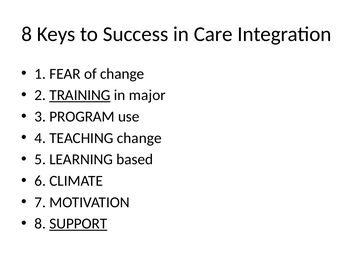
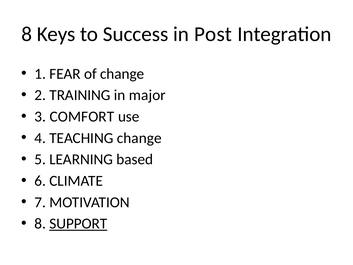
Care: Care -> Post
TRAINING underline: present -> none
PROGRAM: PROGRAM -> COMFORT
